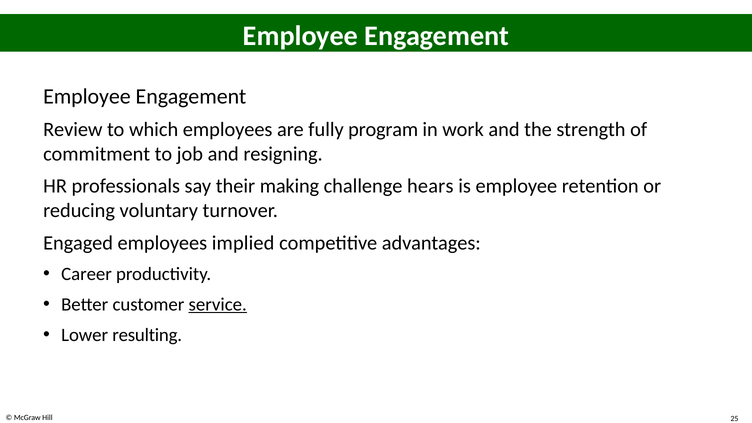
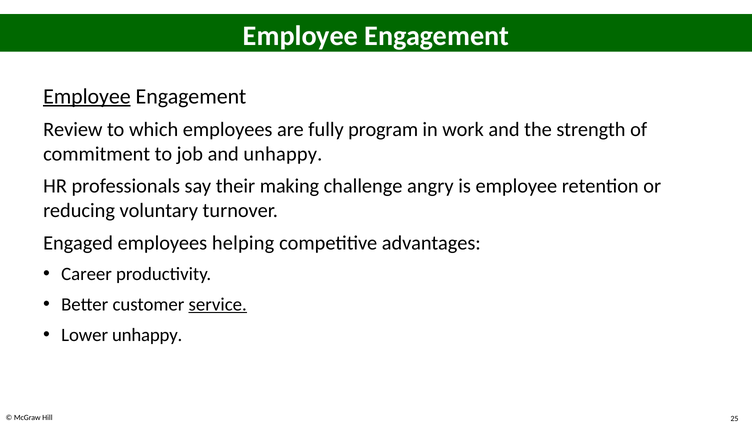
Employee at (87, 96) underline: none -> present
and resigning: resigning -> unhappy
hears: hears -> angry
implied: implied -> helping
Lower resulting: resulting -> unhappy
